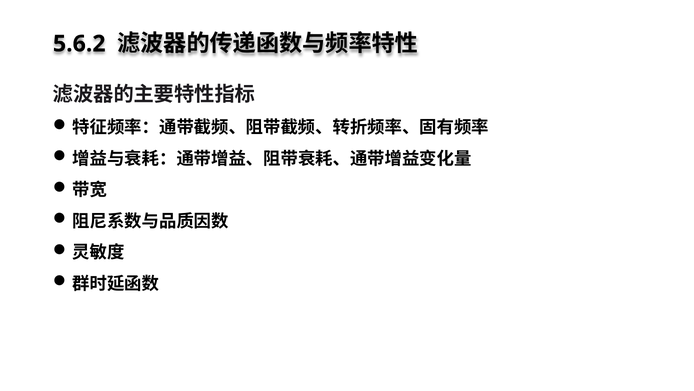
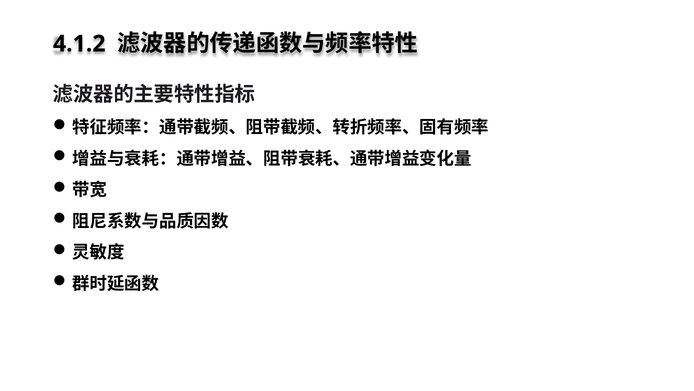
5.6.2: 5.6.2 -> 4.1.2
